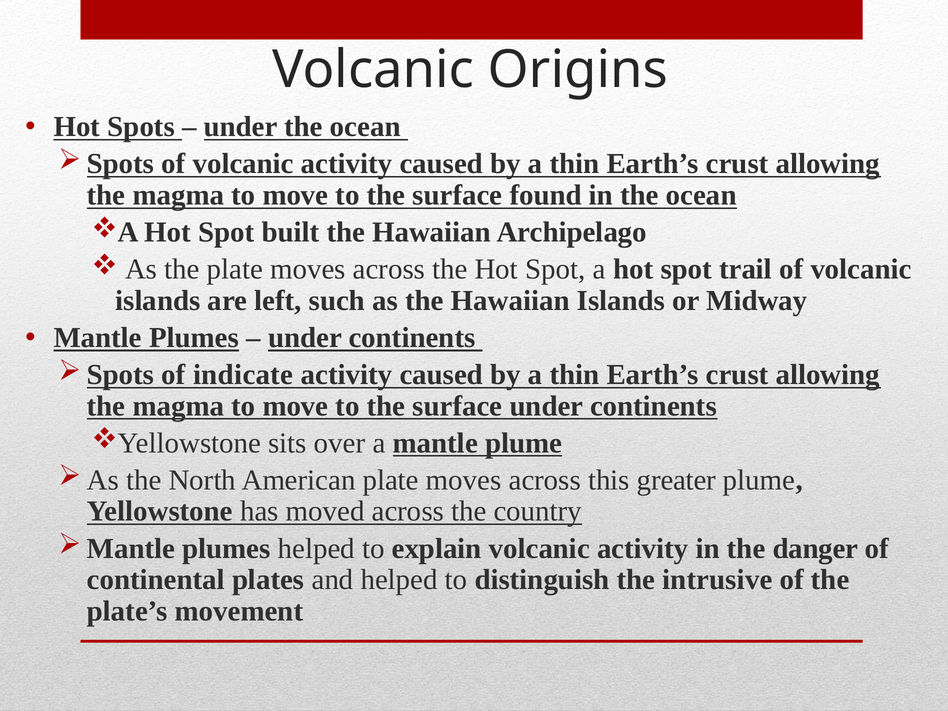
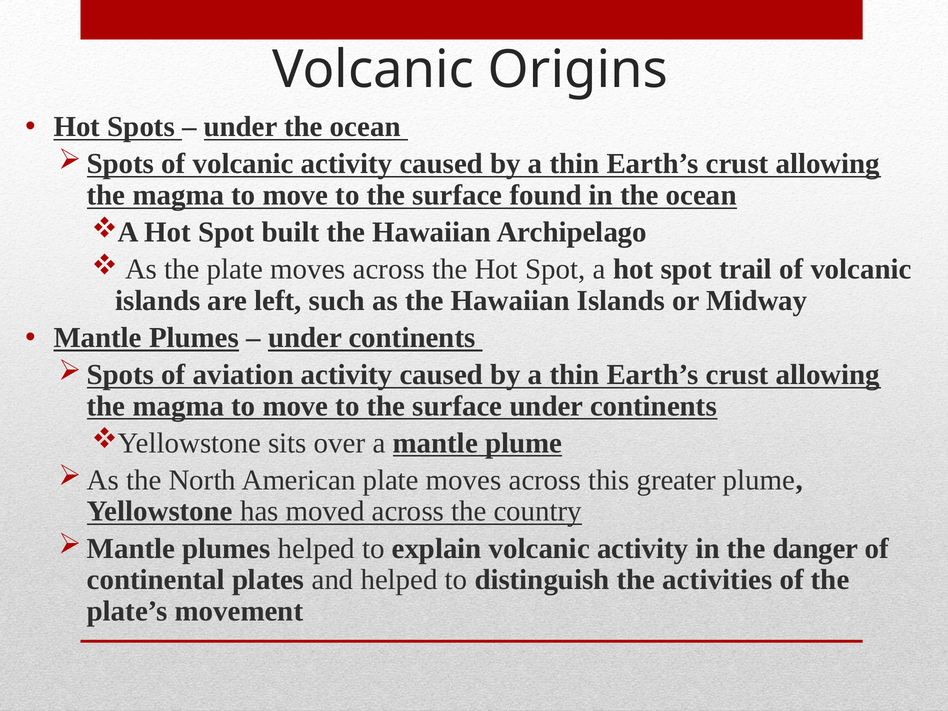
indicate: indicate -> aviation
intrusive: intrusive -> activities
